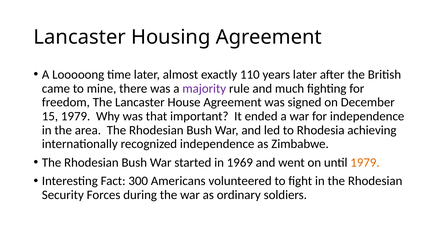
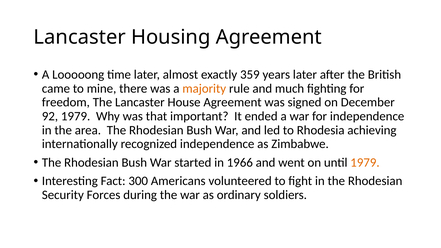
110: 110 -> 359
majority colour: purple -> orange
15: 15 -> 92
1969: 1969 -> 1966
